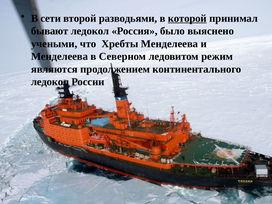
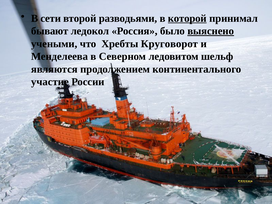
выяснено underline: none -> present
Хребты Менделеева: Менделеева -> Круговорот
режим: режим -> шельф
ледокол at (50, 82): ледокол -> участие
